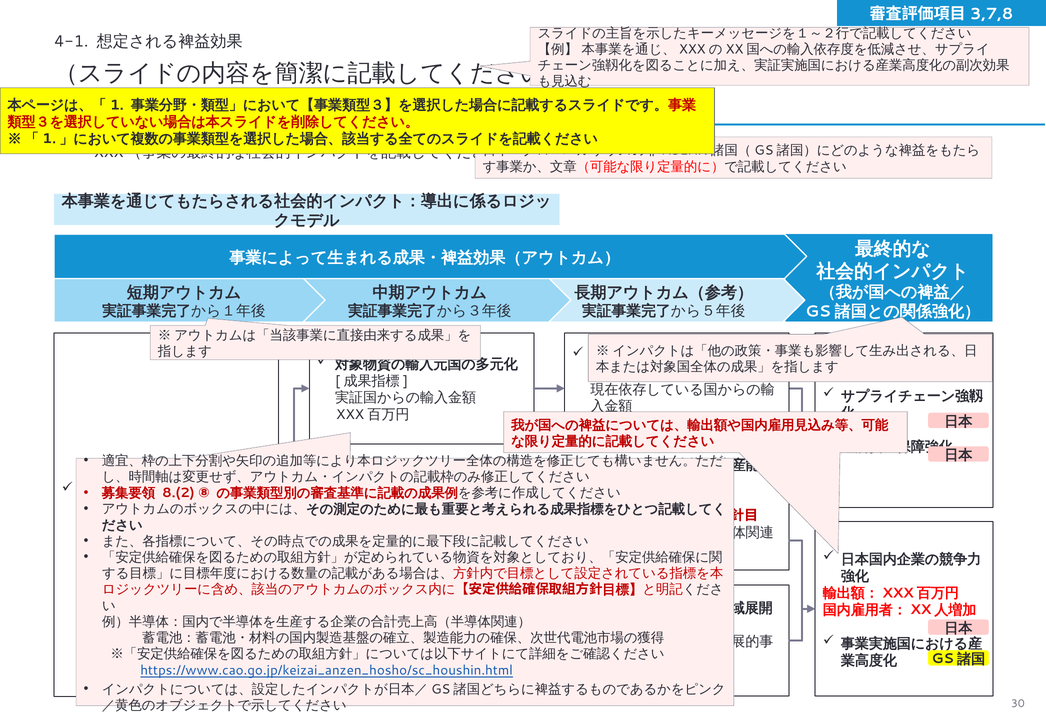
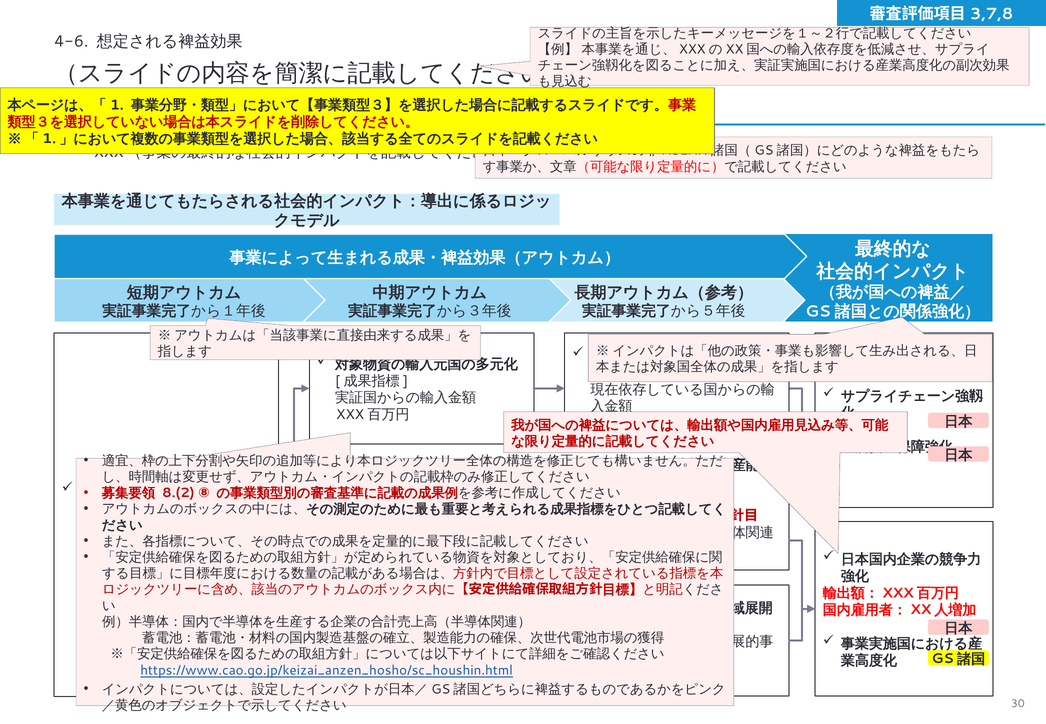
4-1: 4-1 -> 4-6
